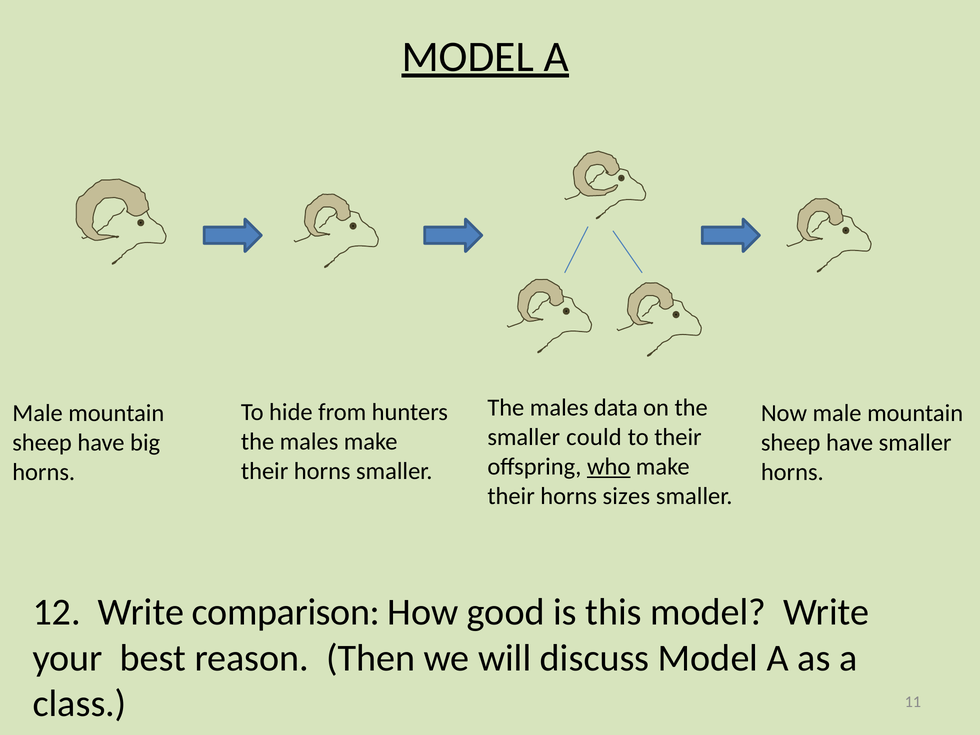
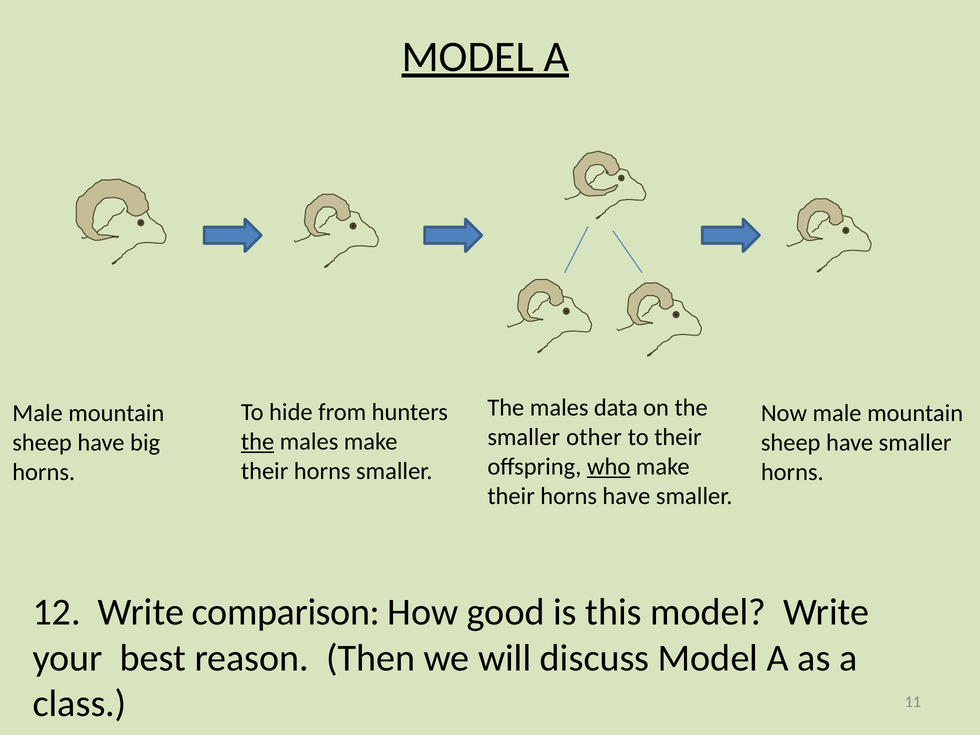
could: could -> other
the at (258, 442) underline: none -> present
horns sizes: sizes -> have
